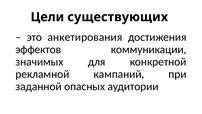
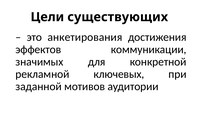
кампаний: кампаний -> ключевых
опасных: опасных -> мотивов
